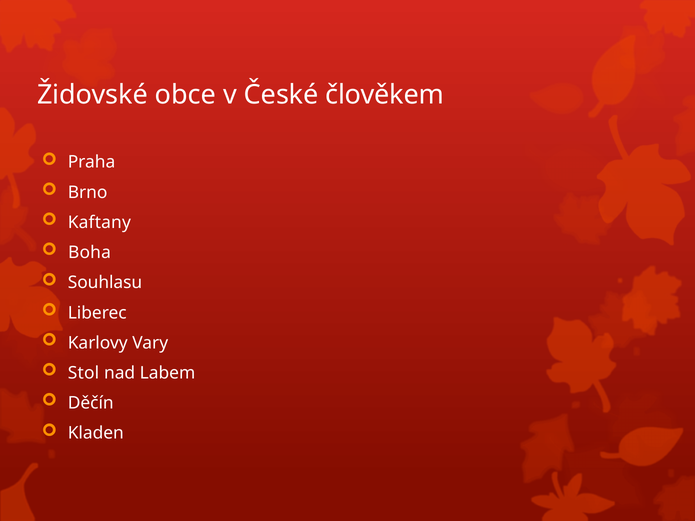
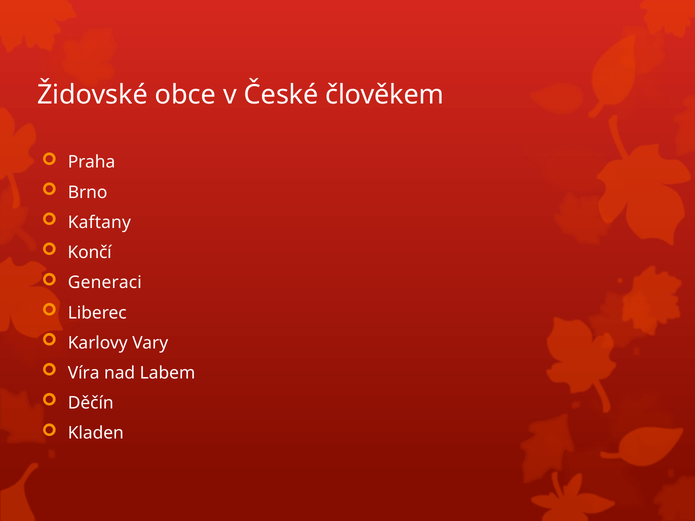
Boha: Boha -> Končí
Souhlasu: Souhlasu -> Generaci
Stol: Stol -> Víra
